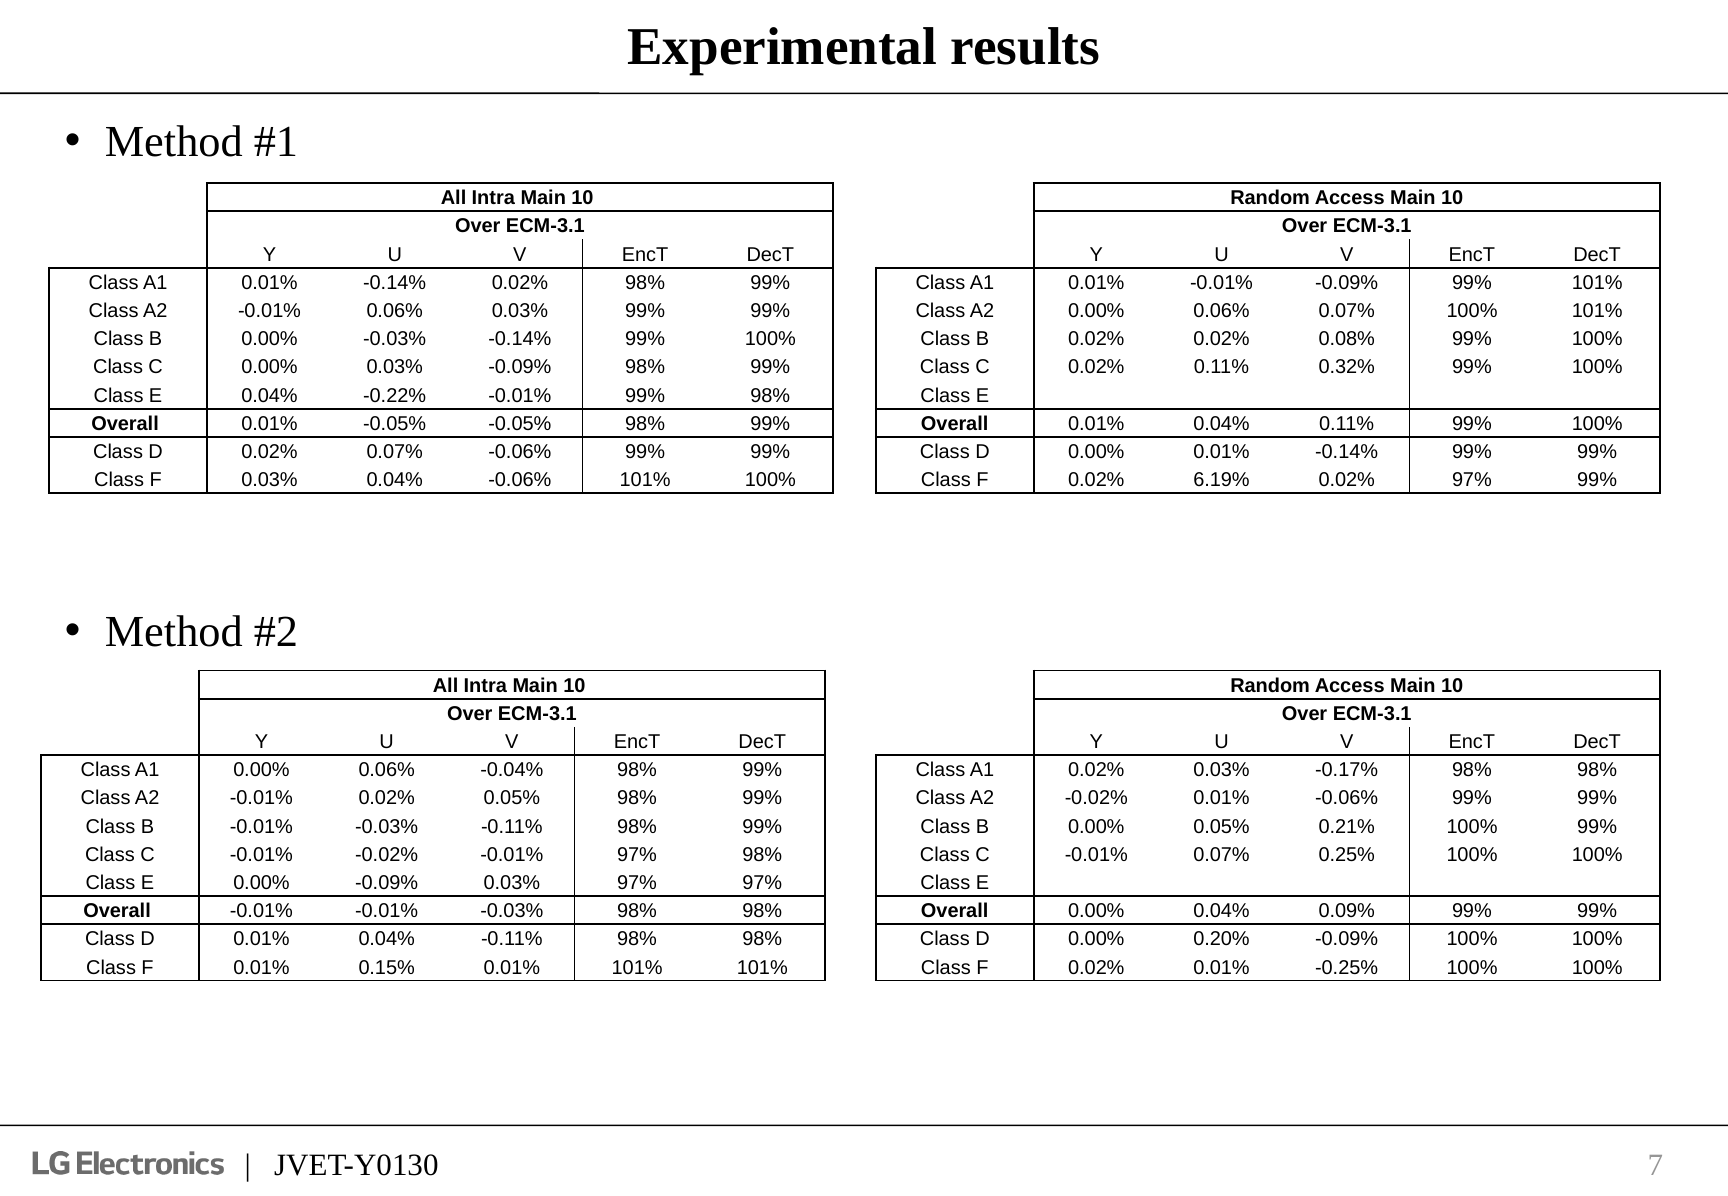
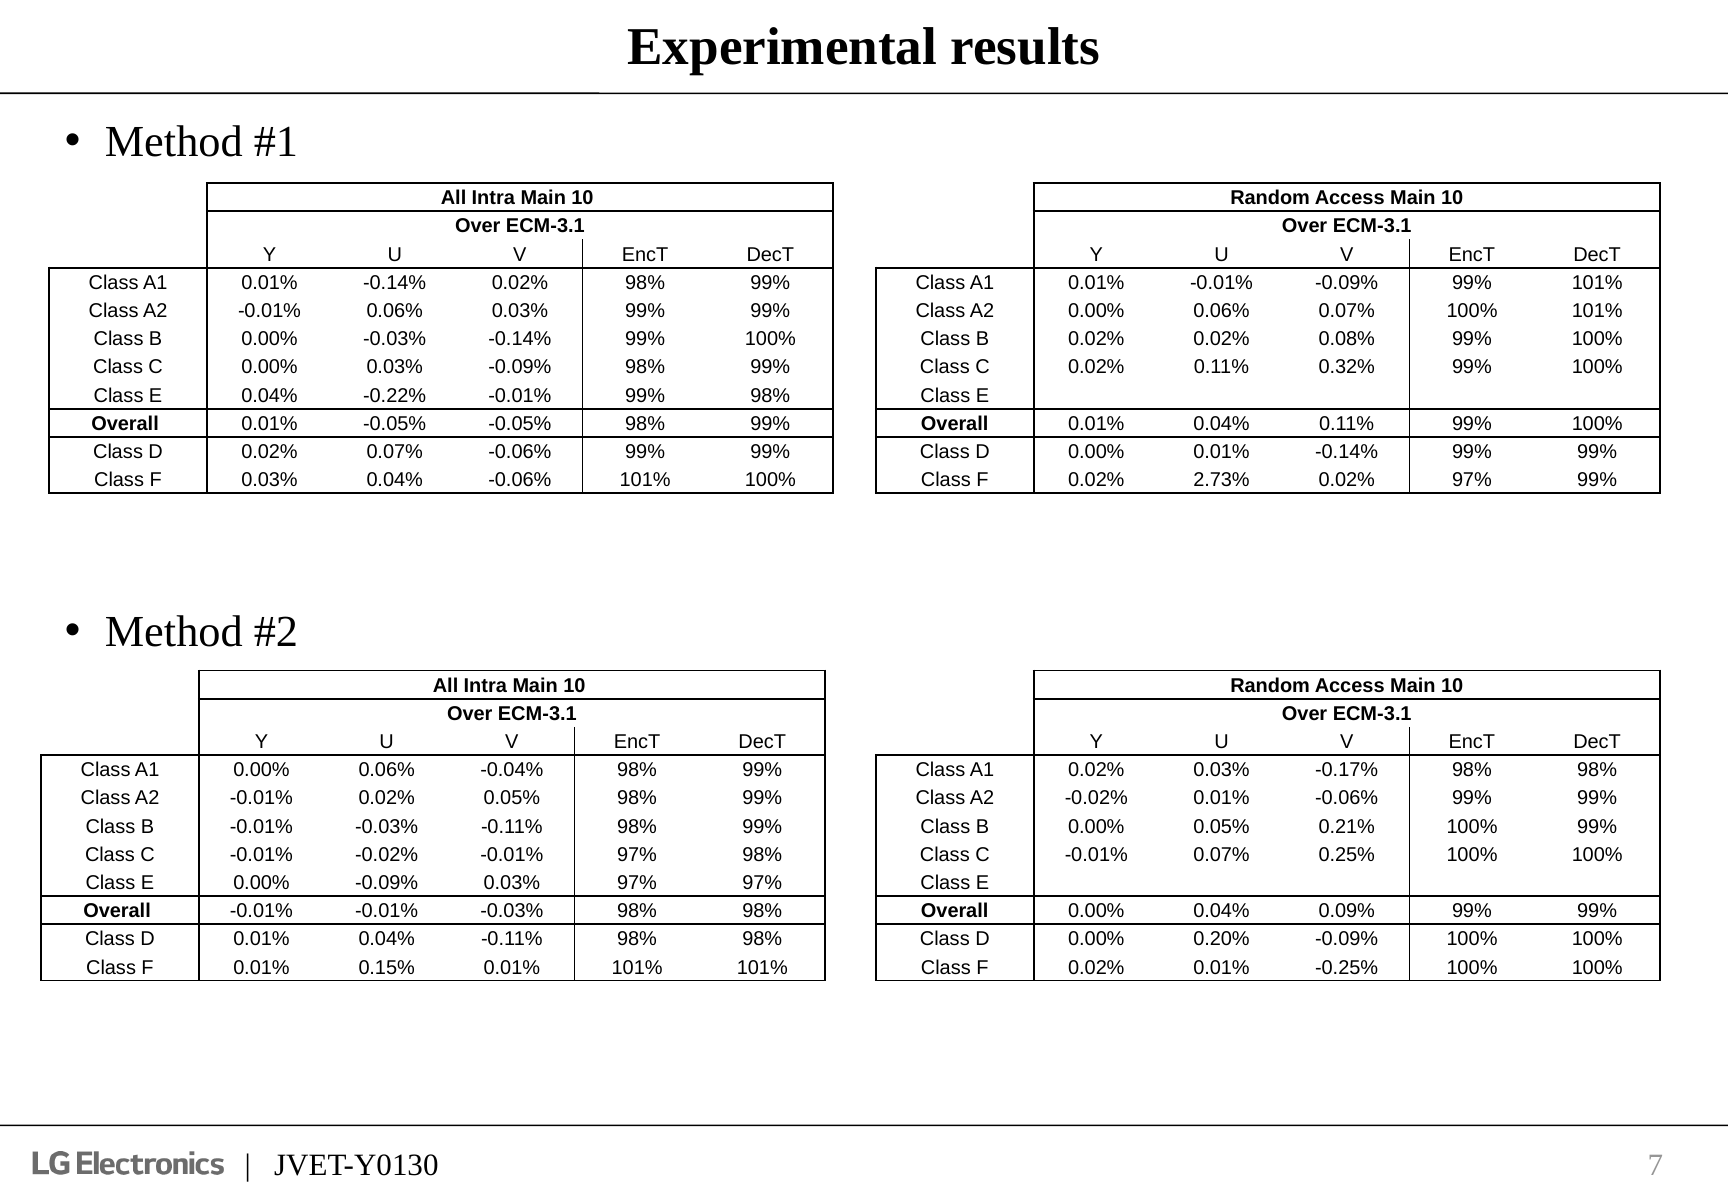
6.19%: 6.19% -> 2.73%
